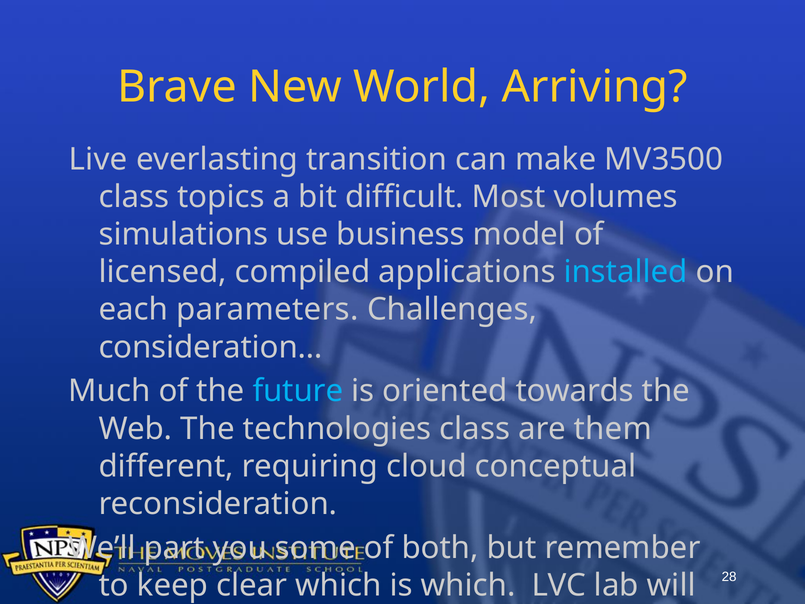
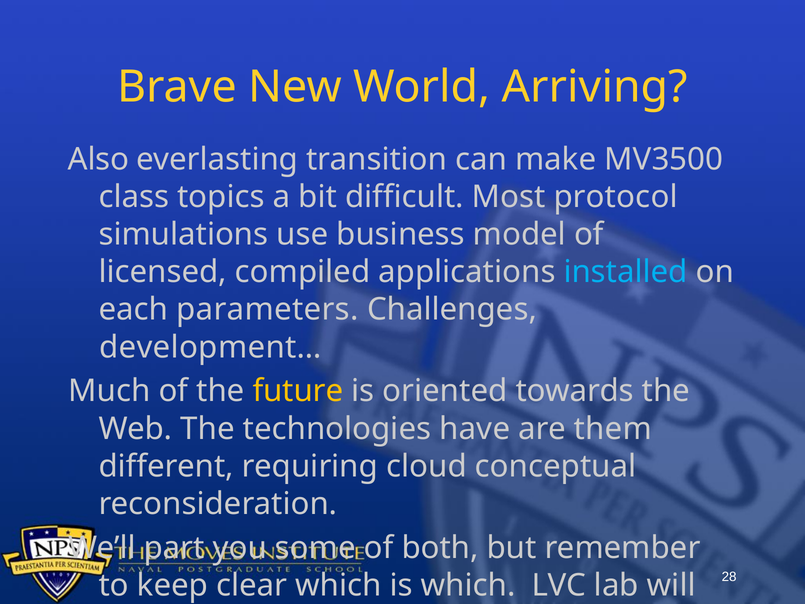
Live: Live -> Also
volumes: volumes -> protocol
consideration…: consideration… -> development…
future colour: light blue -> yellow
technologies class: class -> have
